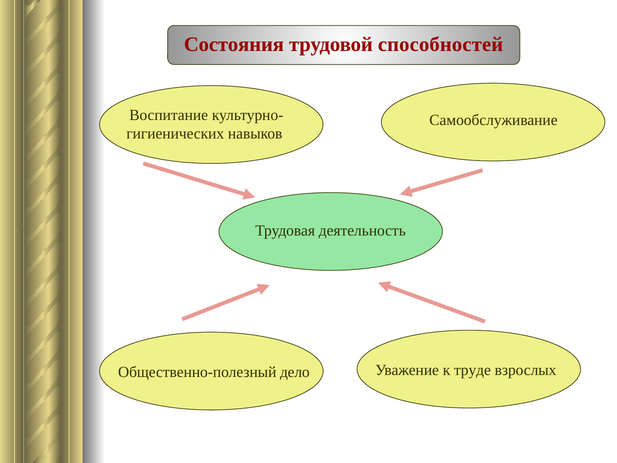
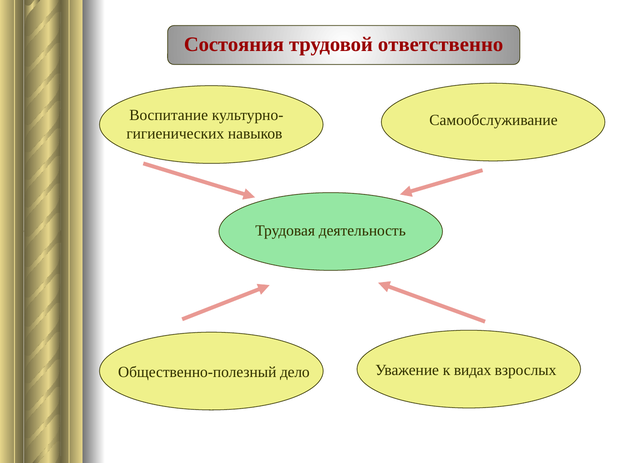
способностей: способностей -> ответственно
труде: труде -> видах
